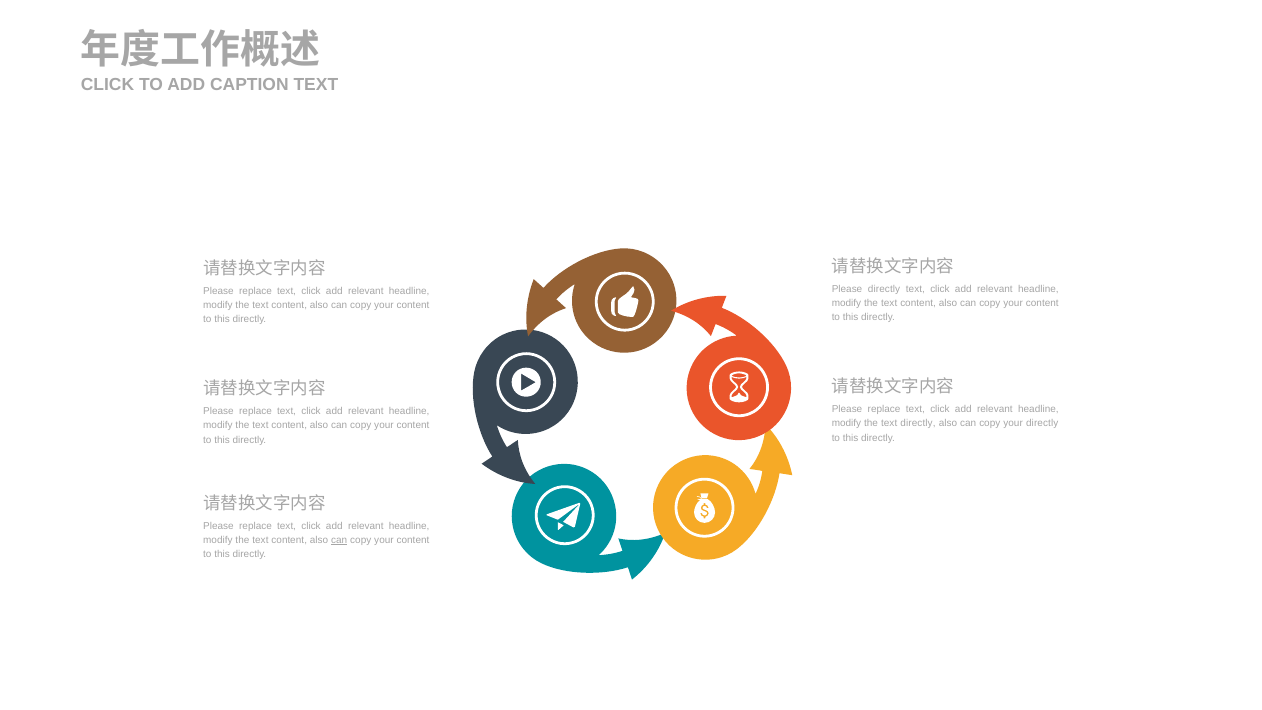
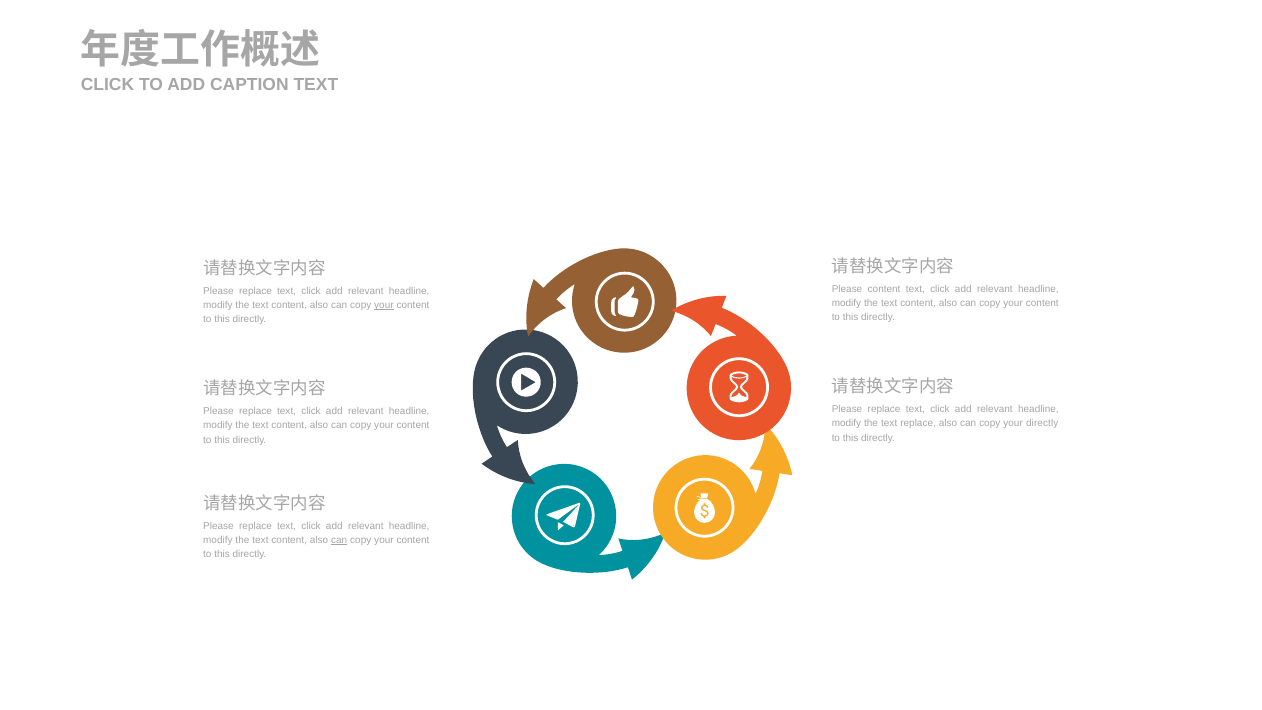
Please directly: directly -> content
your at (384, 305) underline: none -> present
text directly: directly -> replace
